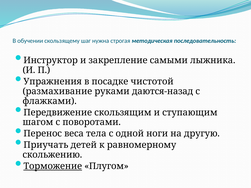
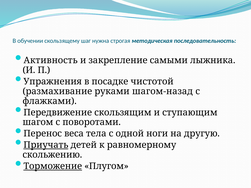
Инструктор: Инструктор -> Активность
даются-назад: даются-назад -> шагом-назад
Приучать underline: none -> present
